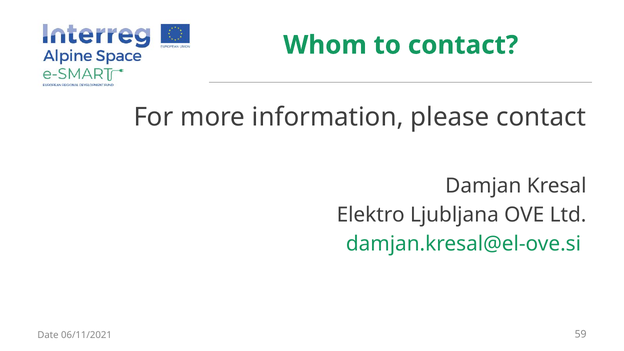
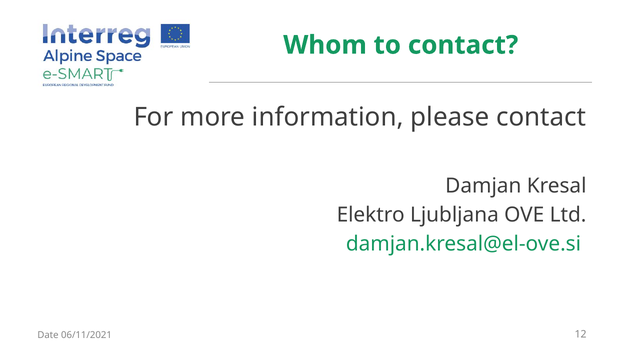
59: 59 -> 12
